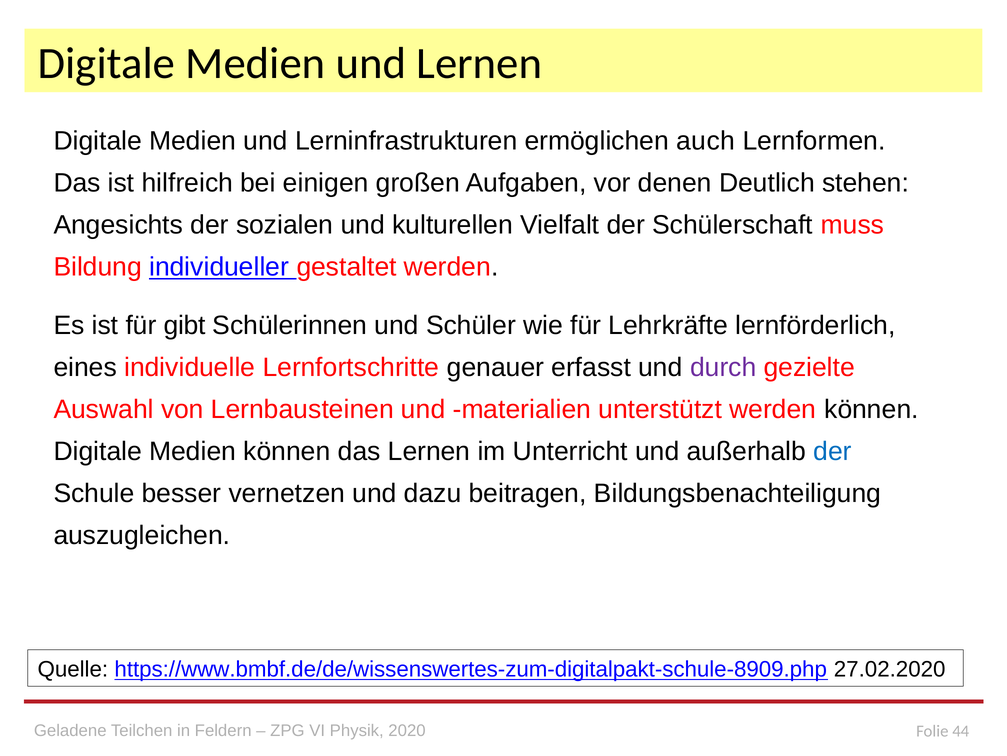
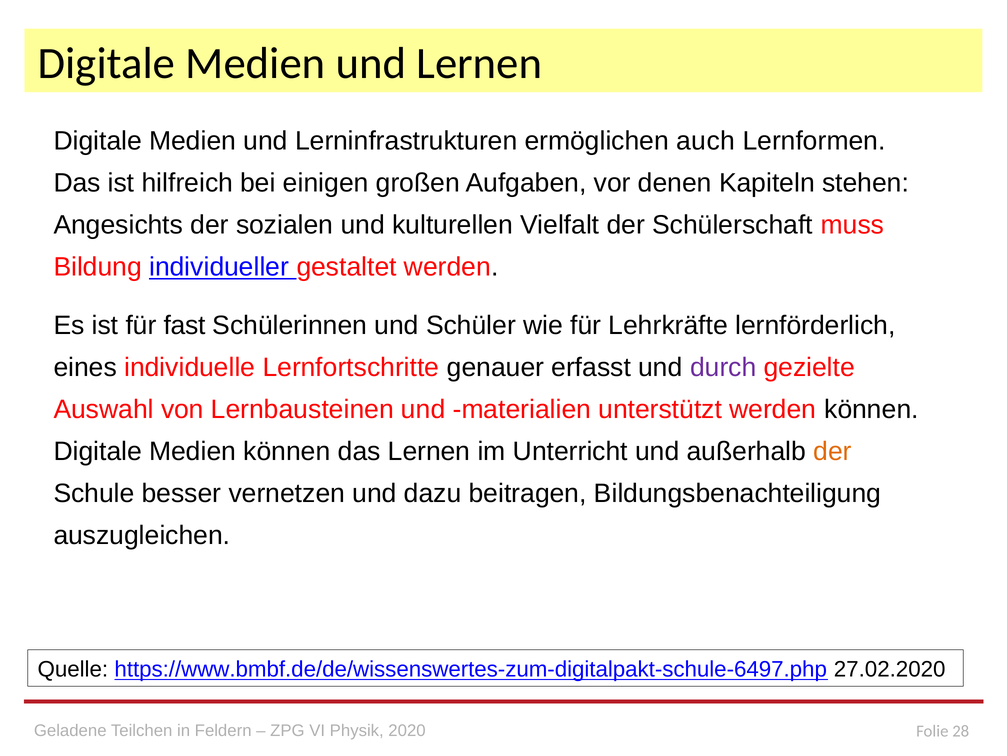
Deutlich: Deutlich -> Kapiteln
gibt: gibt -> fast
der at (832, 451) colour: blue -> orange
https://www.bmbf.de/de/wissenswertes-zum-digitalpakt-schule-8909.php: https://www.bmbf.de/de/wissenswertes-zum-digitalpakt-schule-8909.php -> https://www.bmbf.de/de/wissenswertes-zum-digitalpakt-schule-6497.php
44: 44 -> 28
